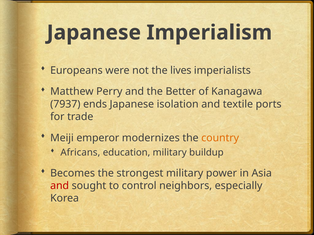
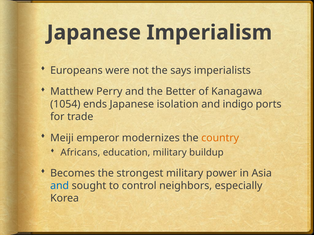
lives: lives -> says
7937: 7937 -> 1054
textile: textile -> indigo
and at (60, 186) colour: red -> blue
